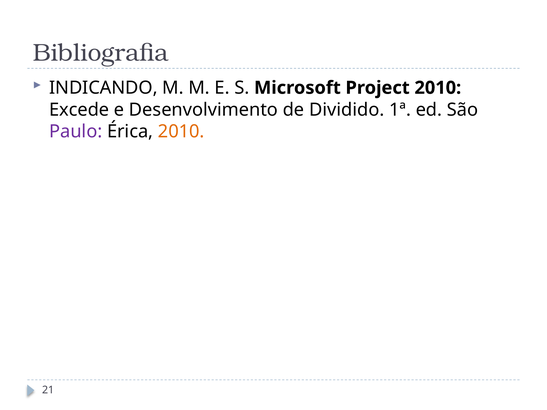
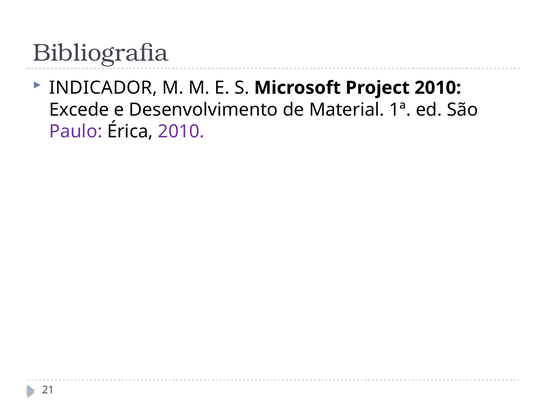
INDICANDO: INDICANDO -> INDICADOR
Dividido: Dividido -> Material
2010 at (181, 132) colour: orange -> purple
